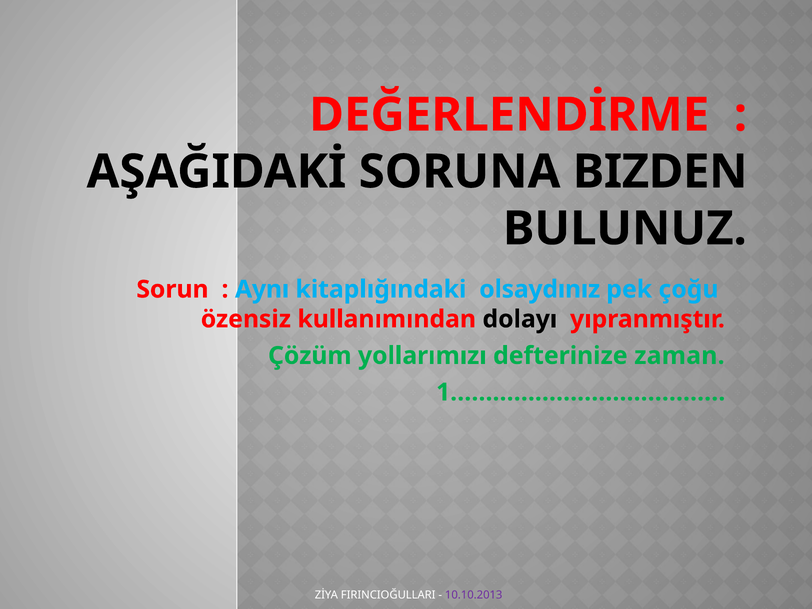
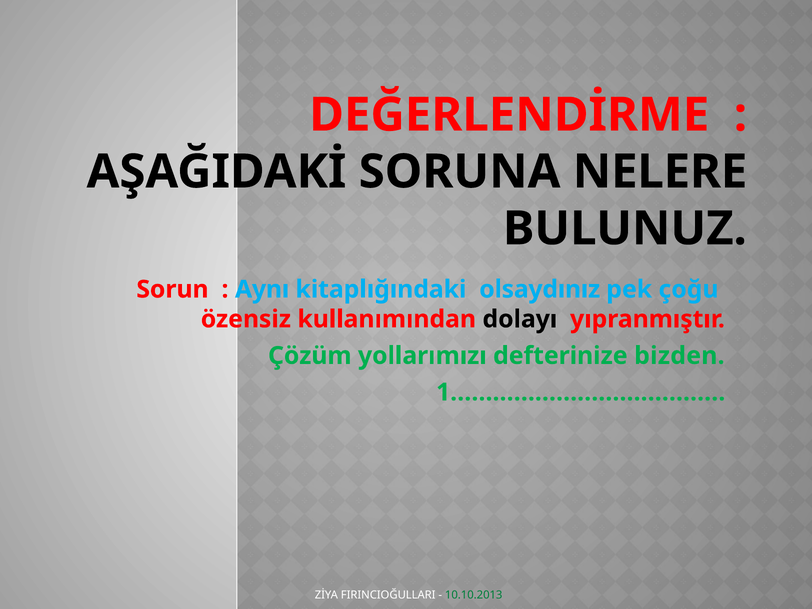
BIZDEN: BIZDEN -> NELERE
zaman: zaman -> bizden
10.10.2013 colour: purple -> green
